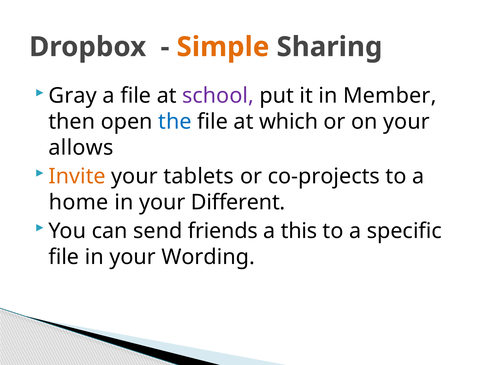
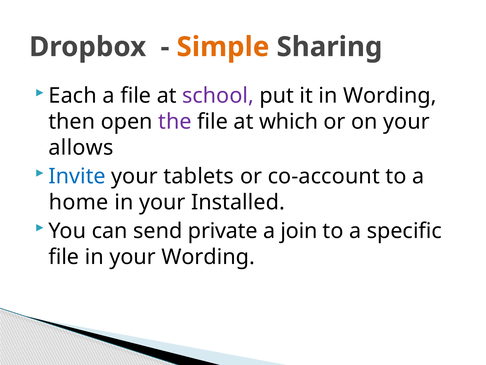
Gray: Gray -> Each
in Member: Member -> Wording
the colour: blue -> purple
Invite colour: orange -> blue
co-projects: co-projects -> co-account
Different: Different -> Installed
friends: friends -> private
this: this -> join
